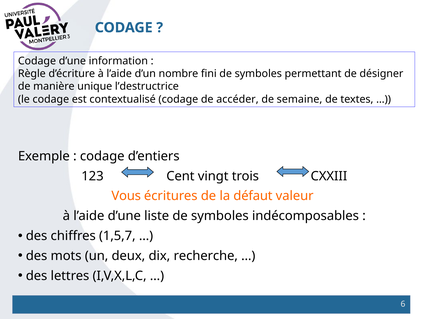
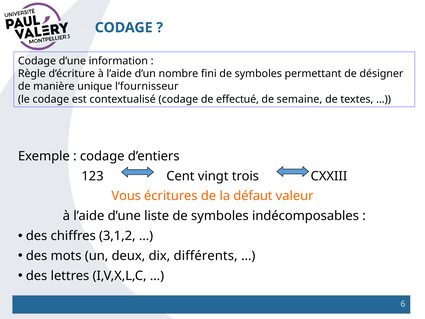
l’destructrice: l’destructrice -> l’fournisseur
accéder: accéder -> effectué
1,5,7: 1,5,7 -> 3,1,2
recherche: recherche -> différents
